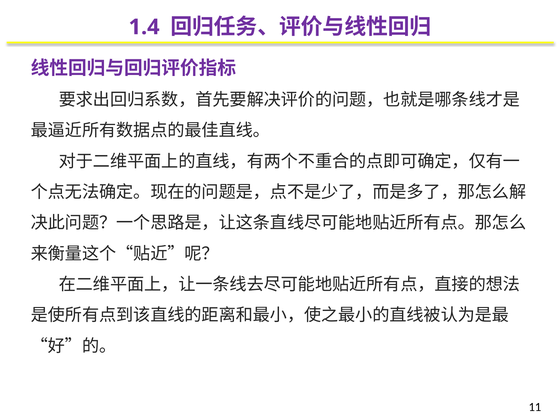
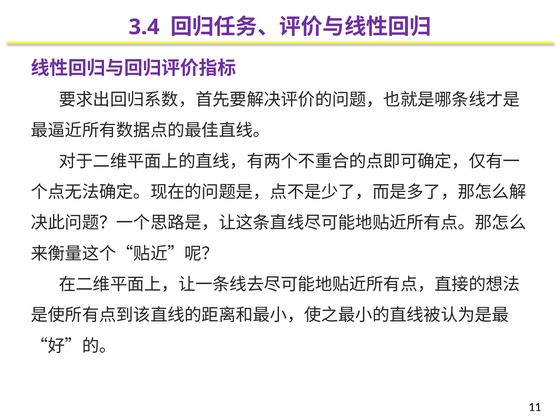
1.4: 1.4 -> 3.4
